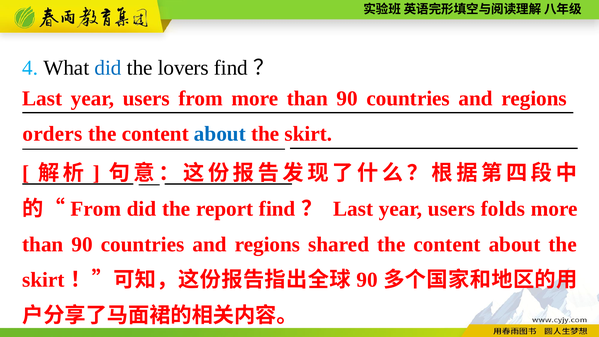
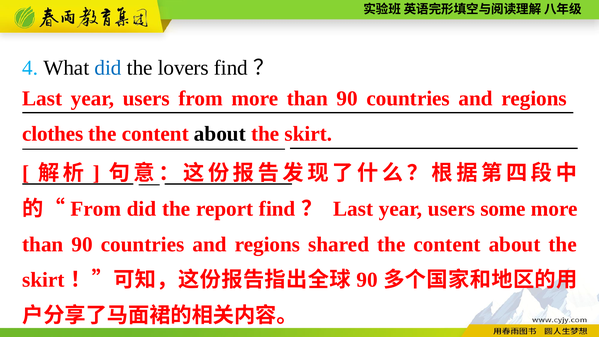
orders: orders -> clothes
about at (220, 134) colour: blue -> black
folds: folds -> some
